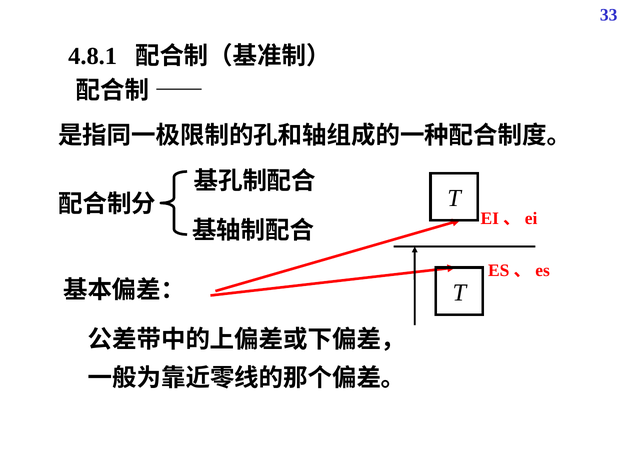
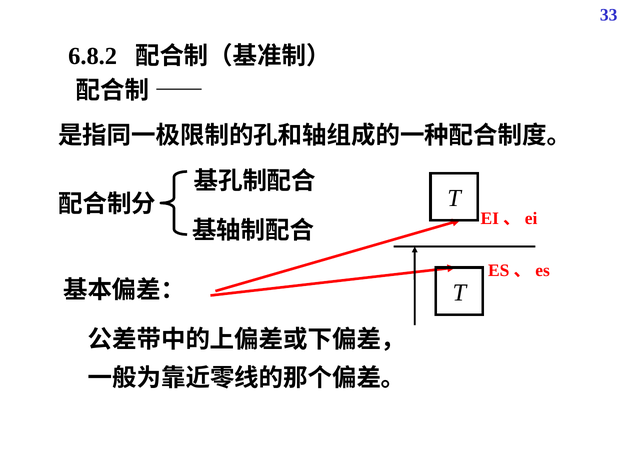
4.8.1: 4.8.1 -> 6.8.2
